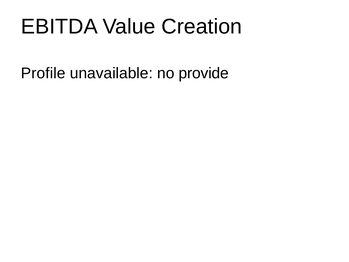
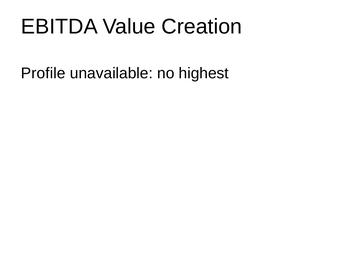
provide: provide -> highest
